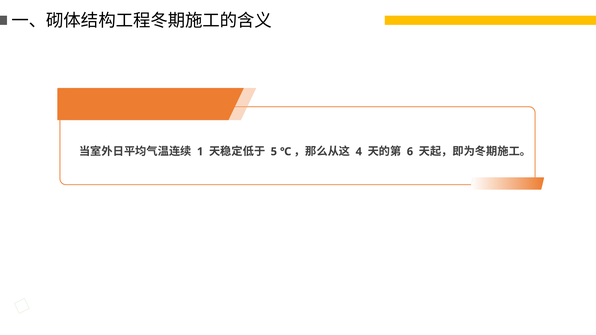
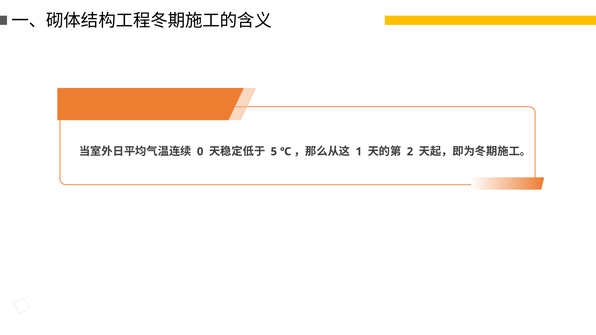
1: 1 -> 0
4: 4 -> 1
6: 6 -> 2
